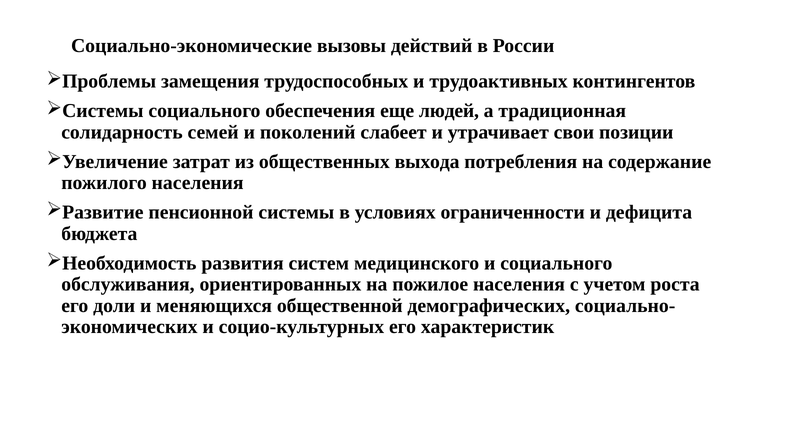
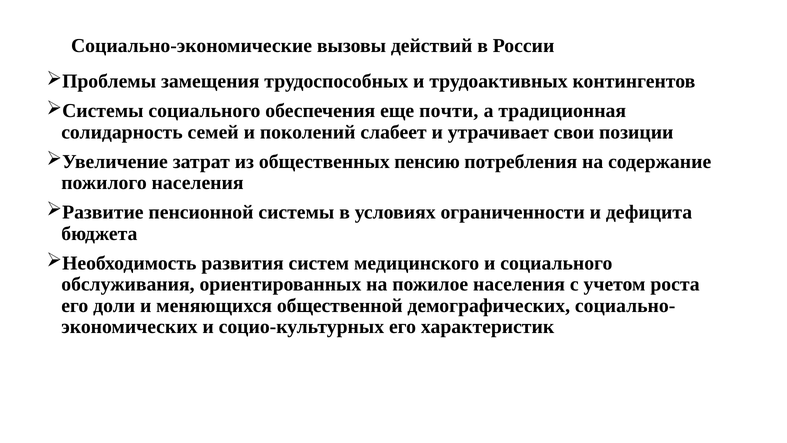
людей: людей -> почти
выхода: выхода -> пенсию
